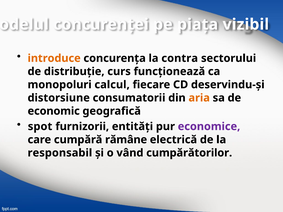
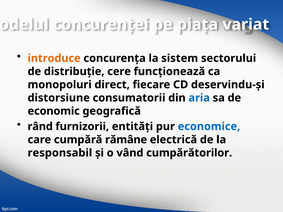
vizibil: vizibil -> variat
contra: contra -> sistem
curs: curs -> cere
calcul: calcul -> direct
aria colour: orange -> blue
spot: spot -> rând
economice colour: purple -> blue
